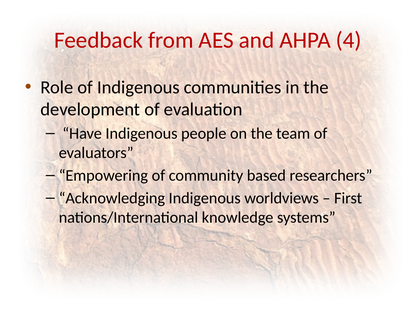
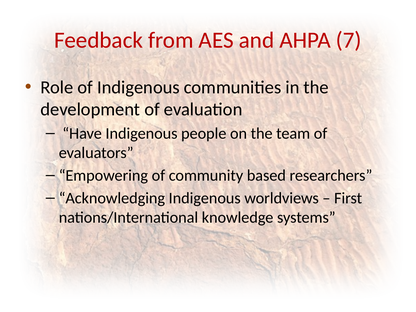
4: 4 -> 7
